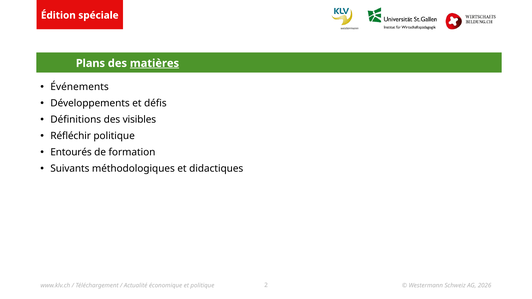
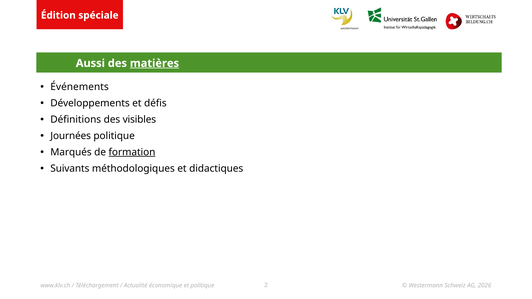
Plans: Plans -> Aussi
Réfléchir: Réfléchir -> Journées
Entourés: Entourés -> Marqués
formation underline: none -> present
